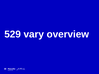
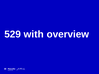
vary: vary -> with
